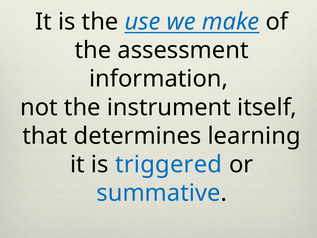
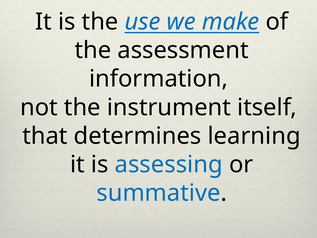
triggered: triggered -> assessing
